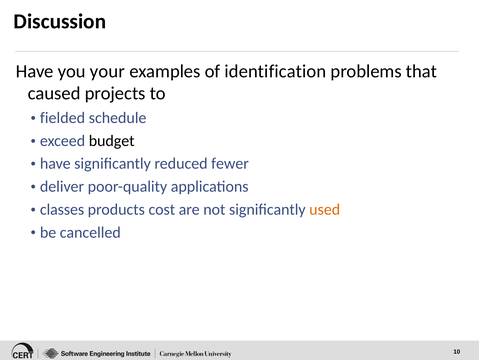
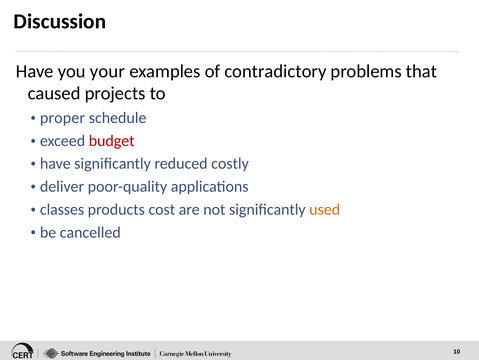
identification: identification -> contradictory
fielded: fielded -> proper
budget colour: black -> red
fewer: fewer -> costly
